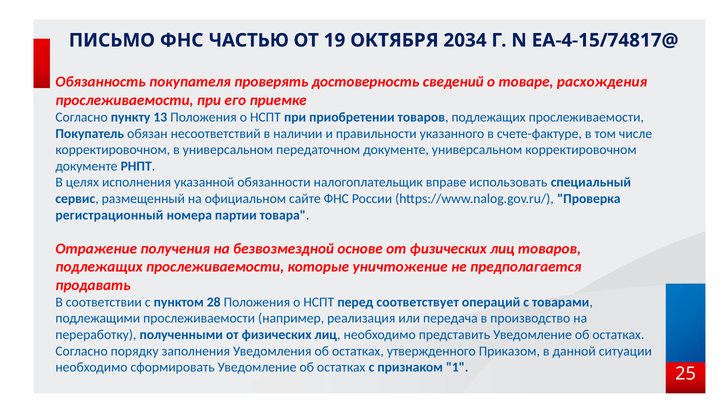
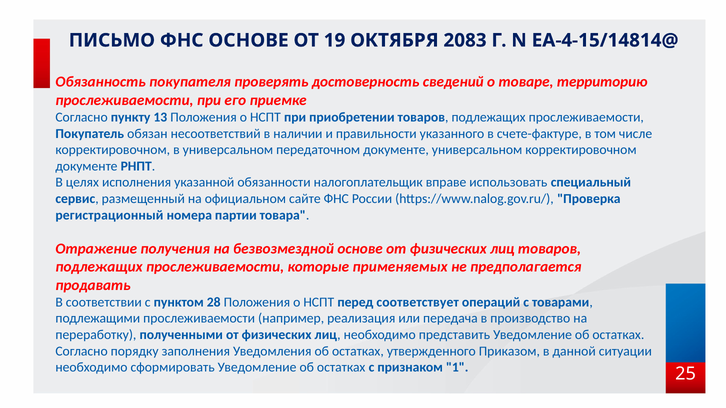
ФНС ЧАСТЬЮ: ЧАСТЬЮ -> ОСНОВЕ
2034: 2034 -> 2083
ЕА-4-15/74817@: ЕА-4-15/74817@ -> ЕА-4-15/14814@
расхождения: расхождения -> территорию
уничтожение: уничтожение -> применяемых
